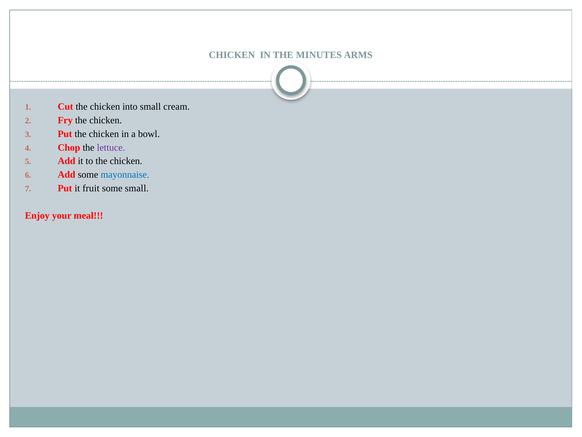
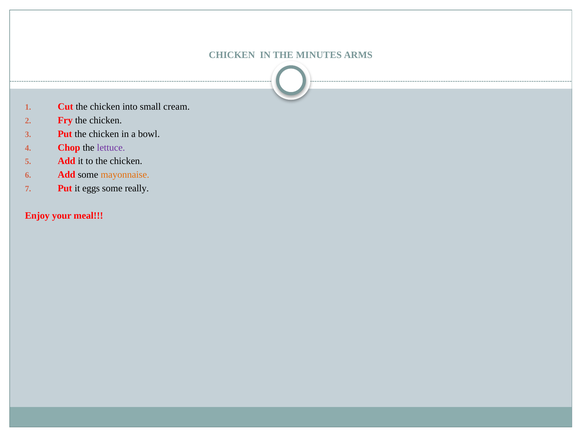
mayonnaise colour: blue -> orange
fruit: fruit -> eggs
some small: small -> really
